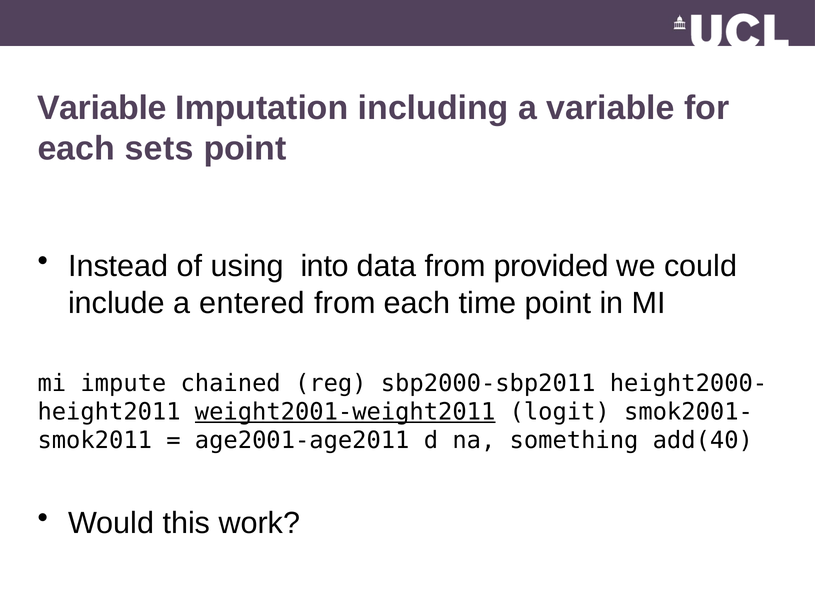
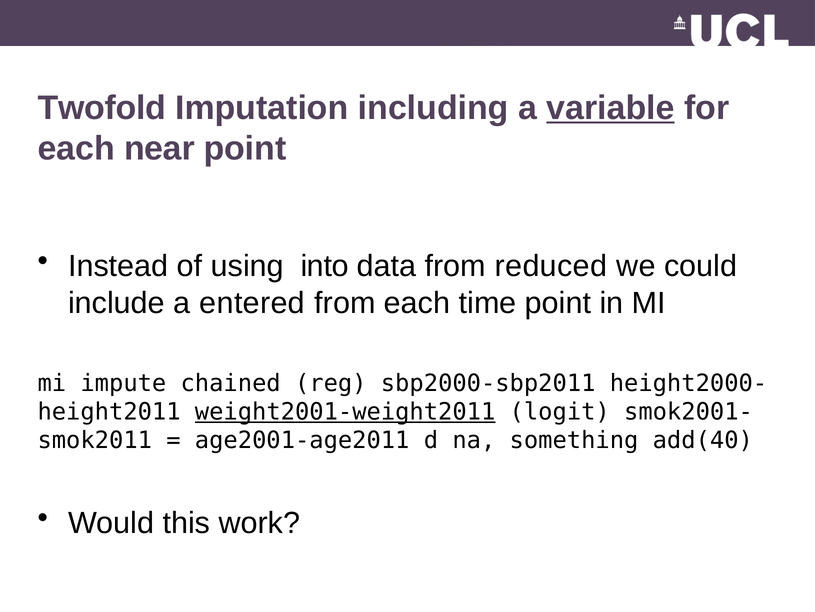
Variable at (102, 108): Variable -> Twofold
variable at (610, 108) underline: none -> present
sets: sets -> near
provided: provided -> reduced
